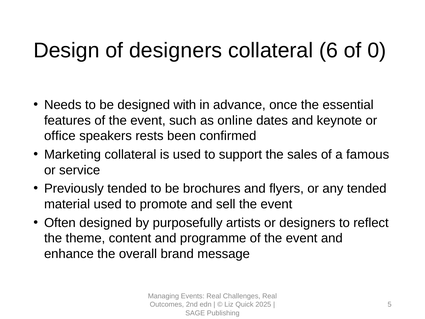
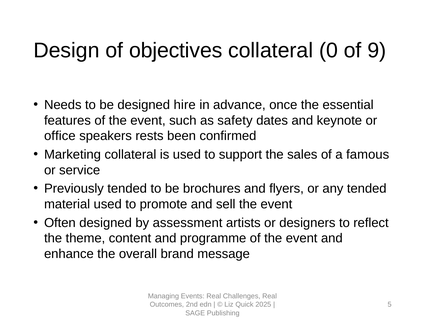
of designers: designers -> objectives
6: 6 -> 0
0: 0 -> 9
with: with -> hire
online: online -> safety
purposefully: purposefully -> assessment
